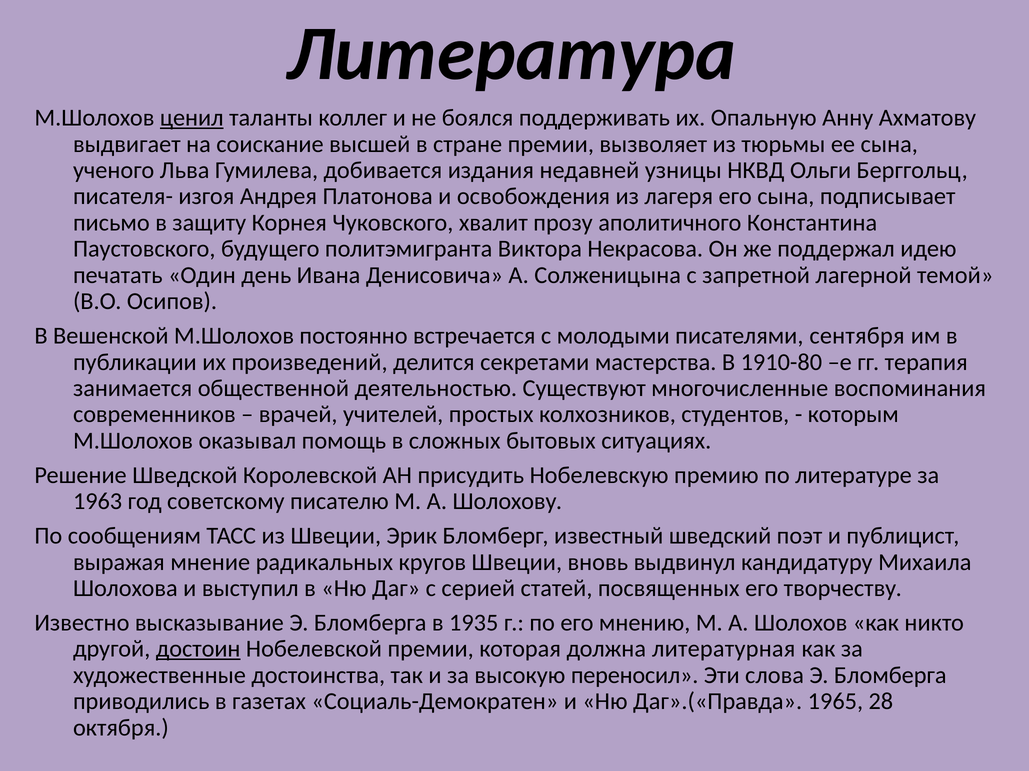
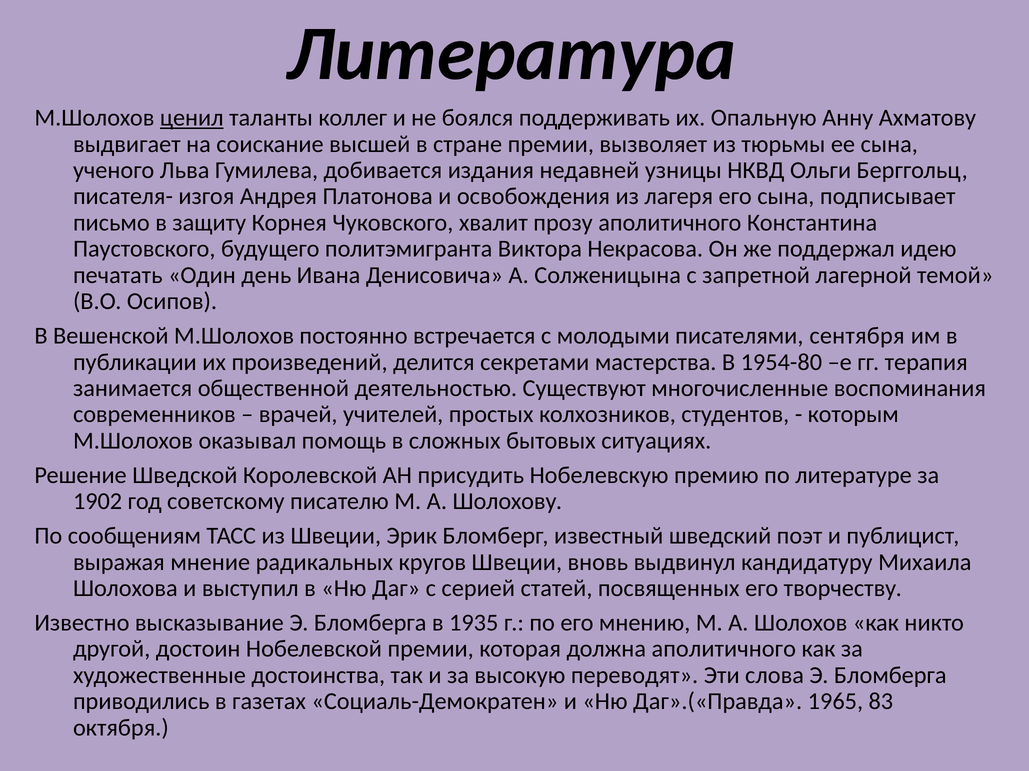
1910-80: 1910-80 -> 1954-80
1963: 1963 -> 1902
достоин underline: present -> none
должна литературная: литературная -> аполитичного
переносил: переносил -> переводят
28: 28 -> 83
